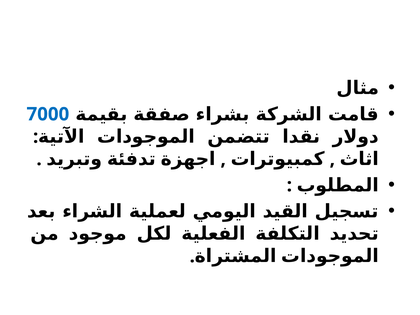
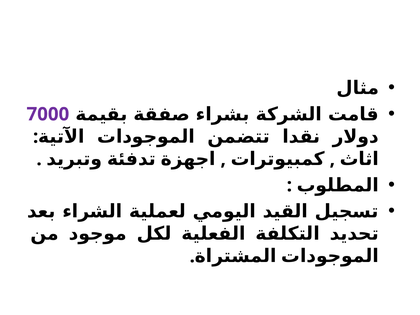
7000 colour: blue -> purple
